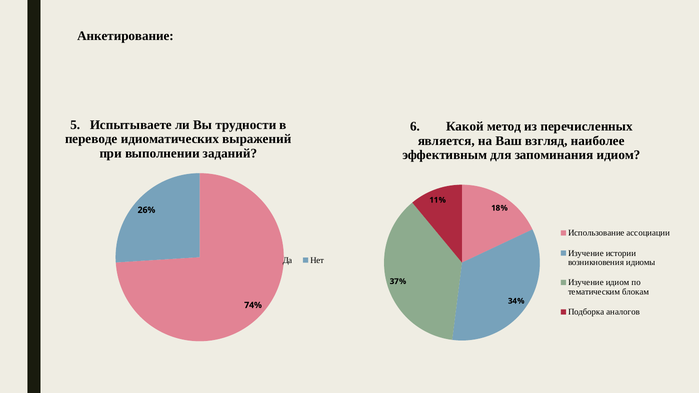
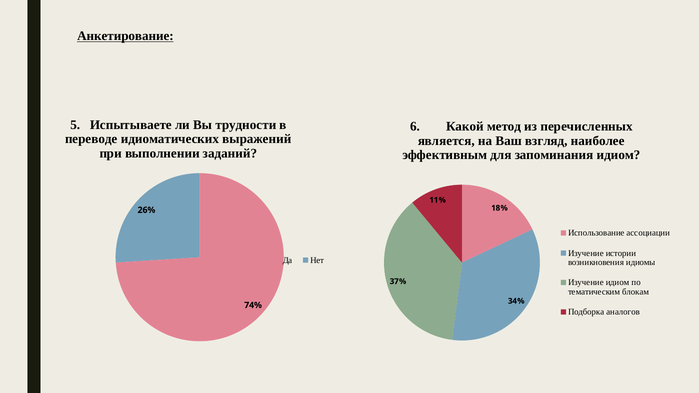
Анкетирование underline: none -> present
